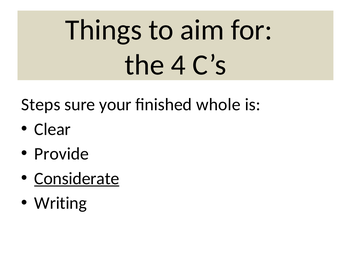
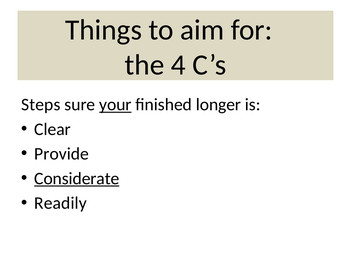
your underline: none -> present
whole: whole -> longer
Writing: Writing -> Readily
